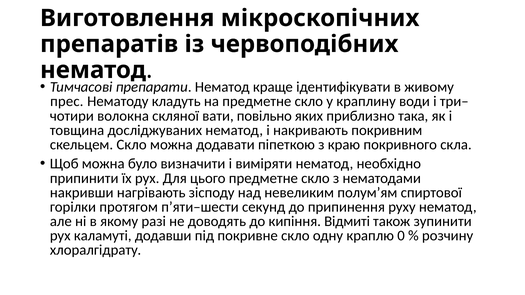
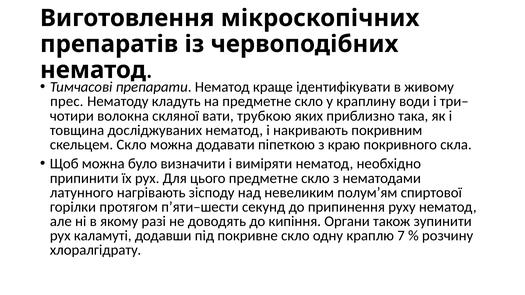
повільно: повільно -> трубкою
накривши: накривши -> латунного
Відмиті: Відмиті -> Органи
0: 0 -> 7
